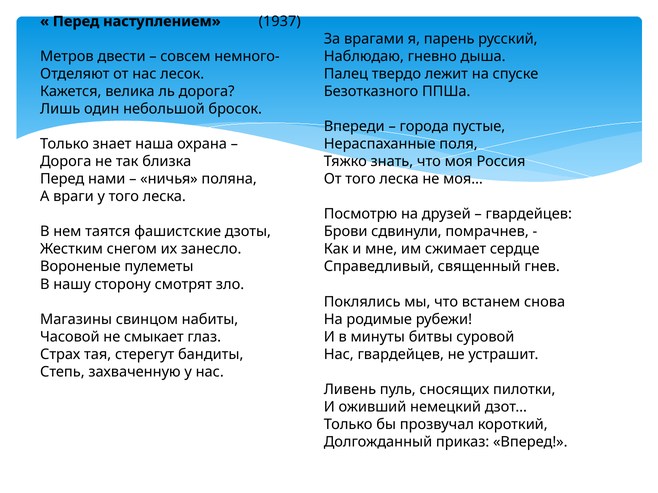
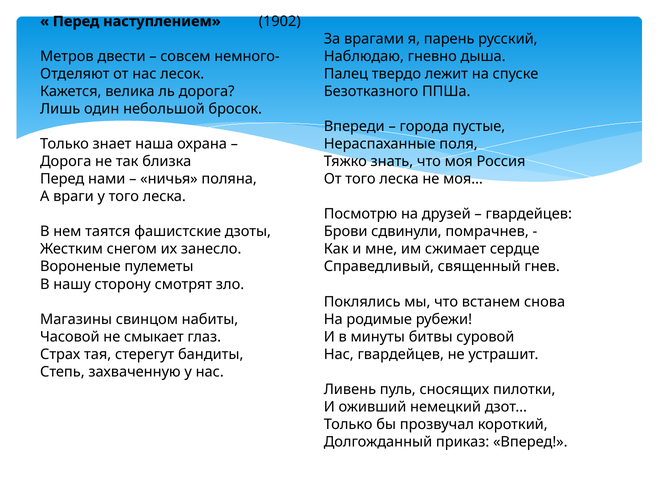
1937: 1937 -> 1902
